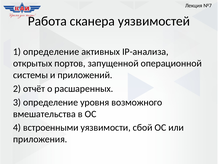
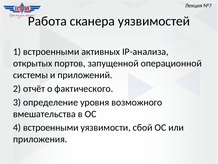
1 определение: определение -> встроенными
расшаренных: расшаренных -> фактического
